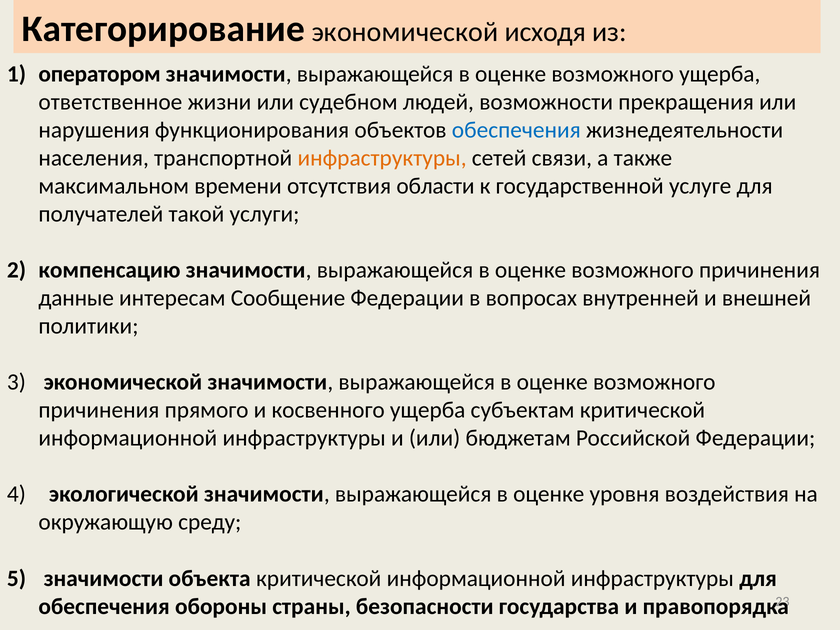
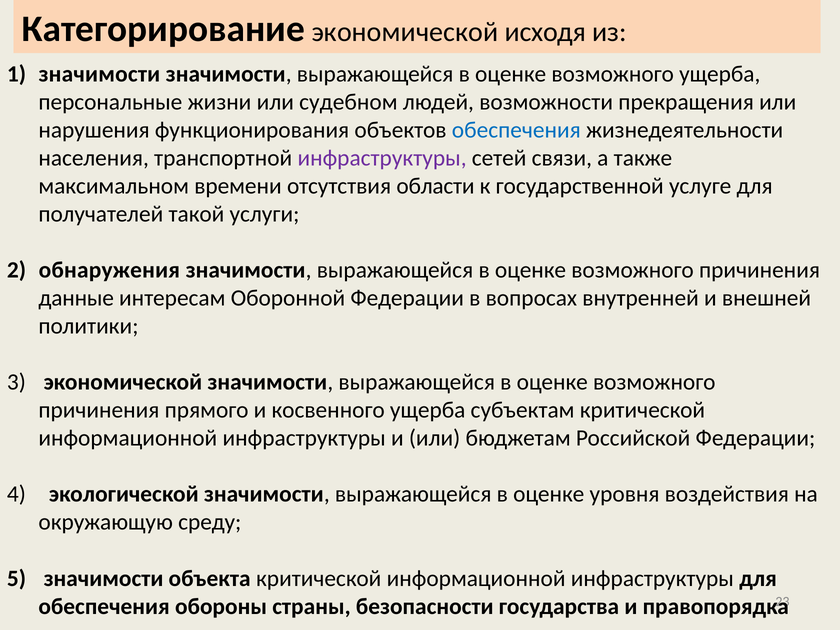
оператором at (100, 74): оператором -> значимости
ответственное: ответственное -> персональные
инфраструктуры at (382, 158) colour: orange -> purple
компенсацию: компенсацию -> обнаружения
Сообщение: Сообщение -> Оборонной
